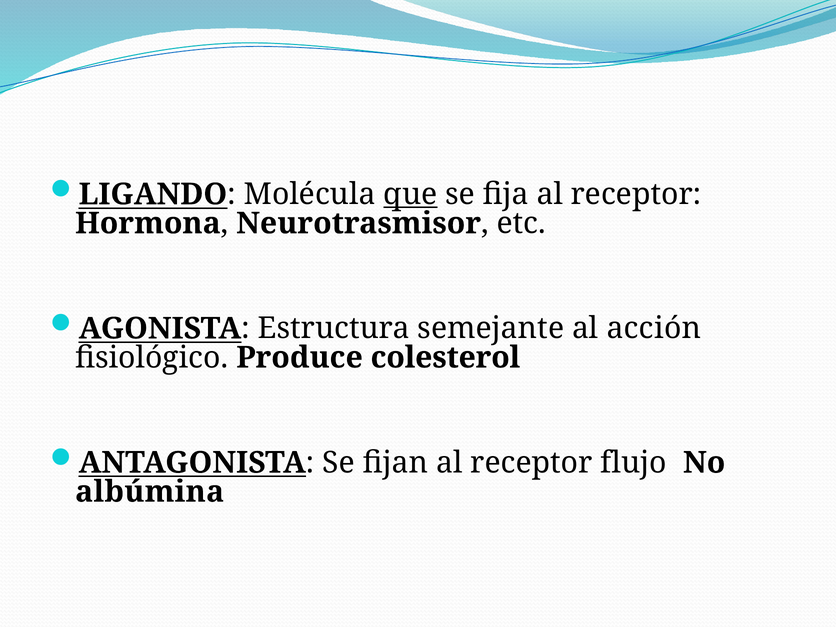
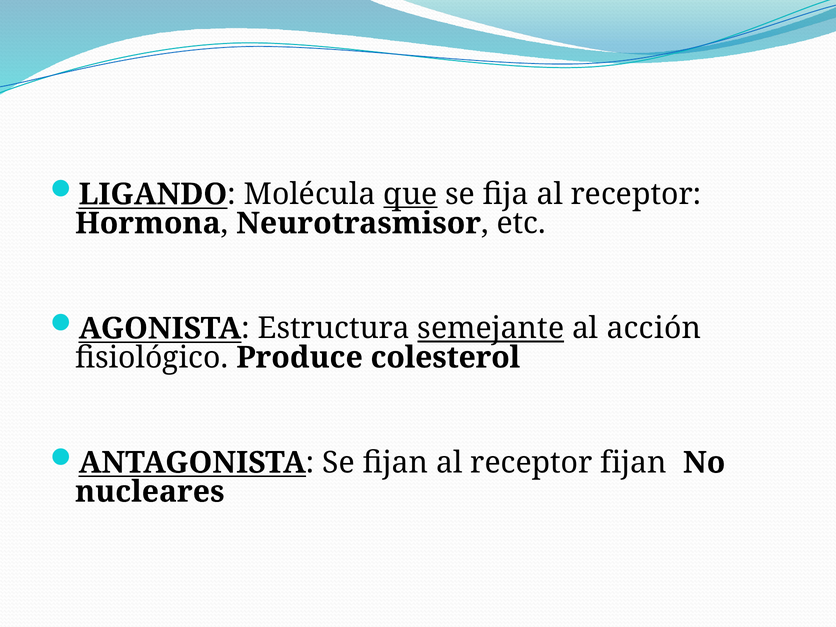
semejante underline: none -> present
receptor flujo: flujo -> fijan
albúmina: albúmina -> nucleares
